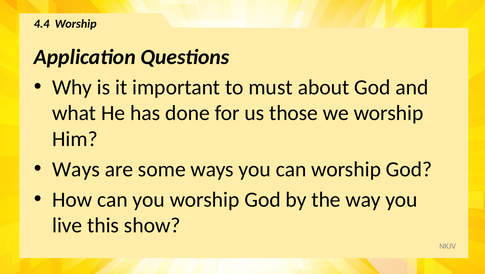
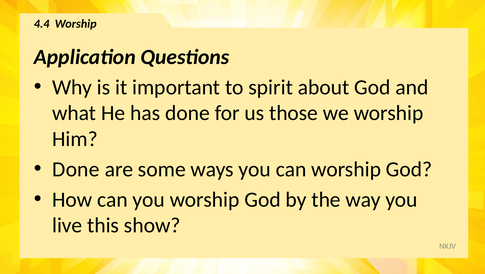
must: must -> spirit
Ways at (76, 169): Ways -> Done
